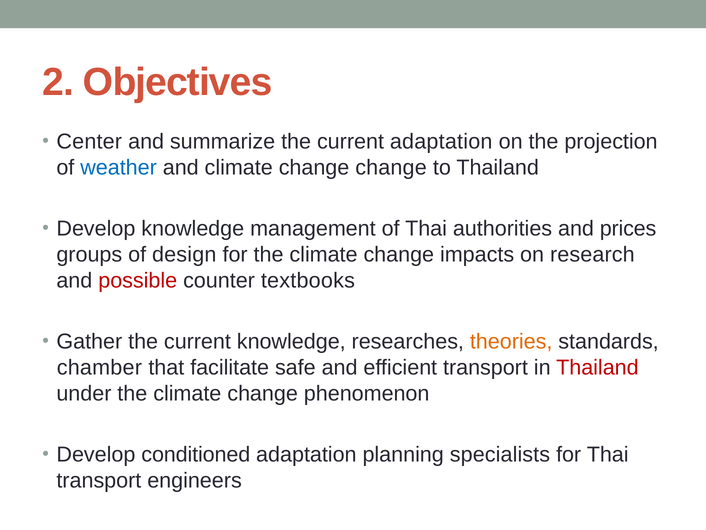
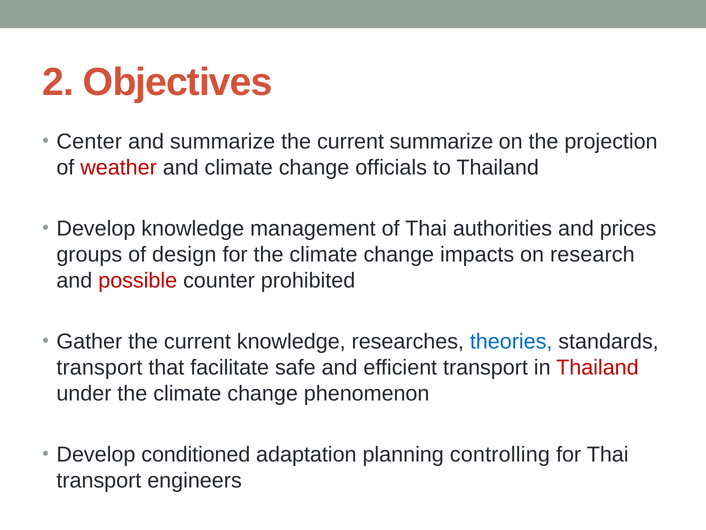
current adaptation: adaptation -> summarize
weather colour: blue -> red
change change: change -> officials
textbooks: textbooks -> prohibited
theories colour: orange -> blue
chamber at (99, 367): chamber -> transport
specialists: specialists -> controlling
